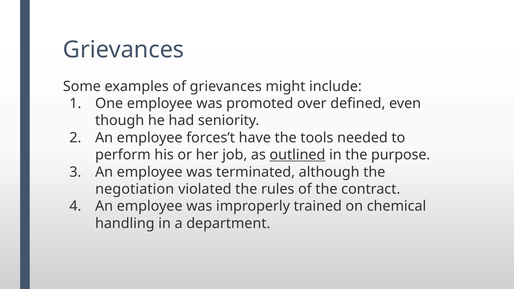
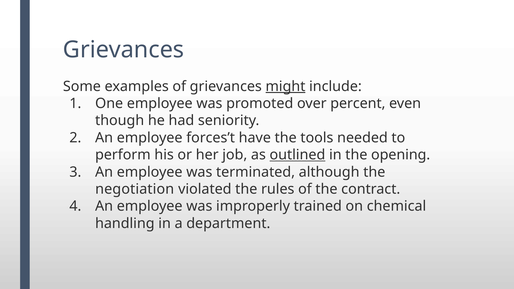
might underline: none -> present
defined: defined -> percent
purpose: purpose -> opening
